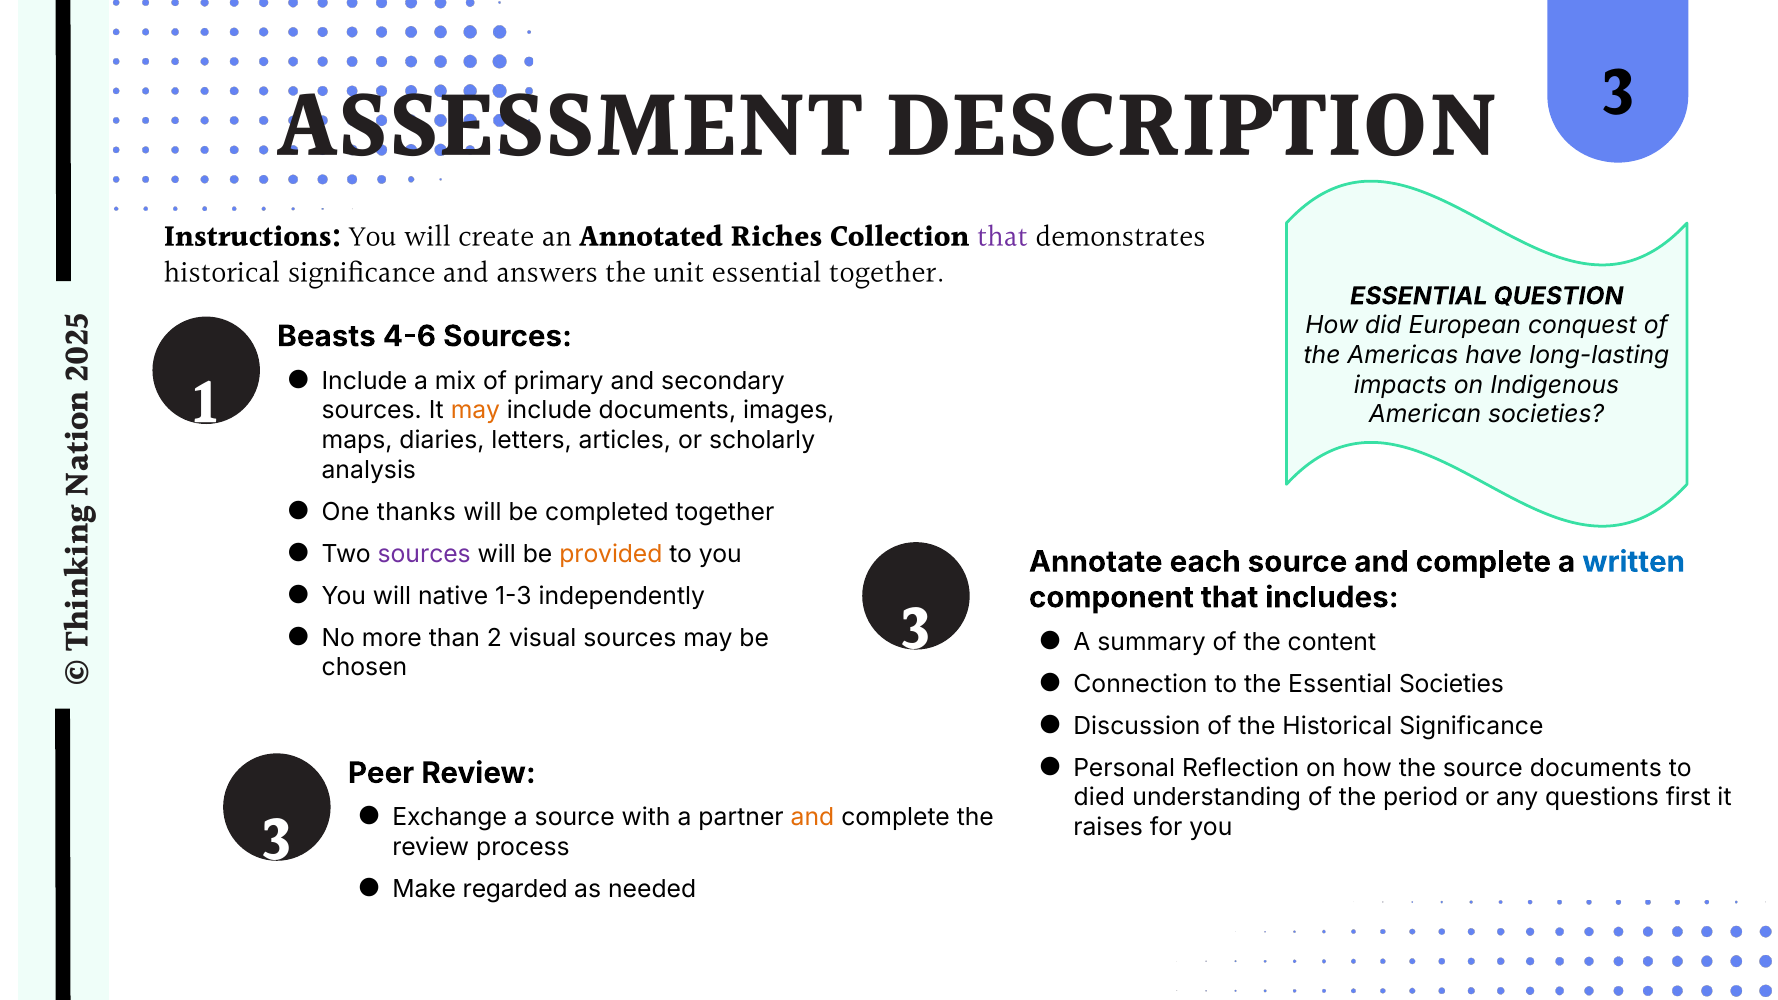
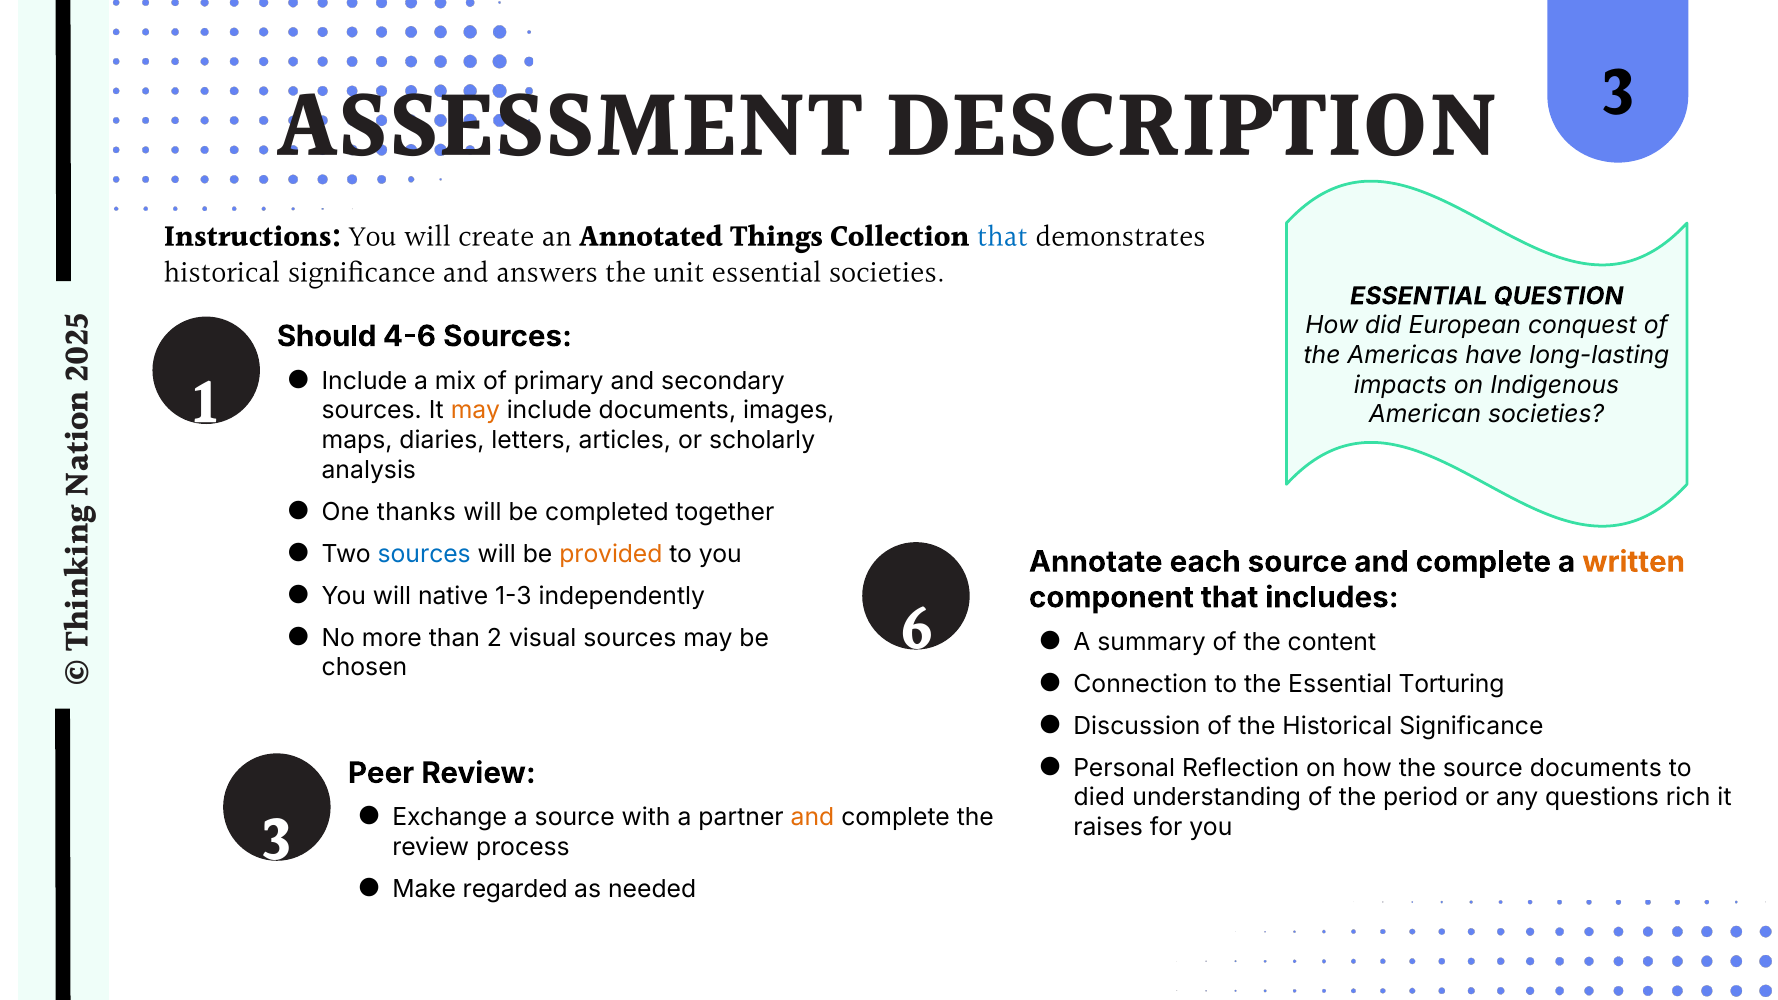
Riches: Riches -> Things
that at (1003, 238) colour: purple -> blue
essential together: together -> societies
Beasts: Beasts -> Should
sources at (424, 554) colour: purple -> blue
written colour: blue -> orange
chosen 3: 3 -> 6
Essential Societies: Societies -> Torturing
first: first -> rich
